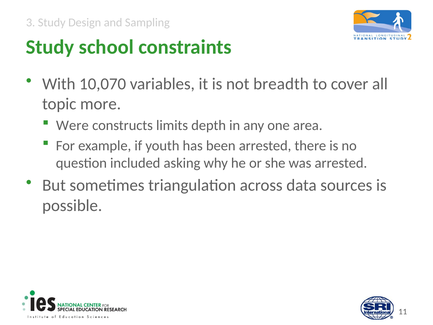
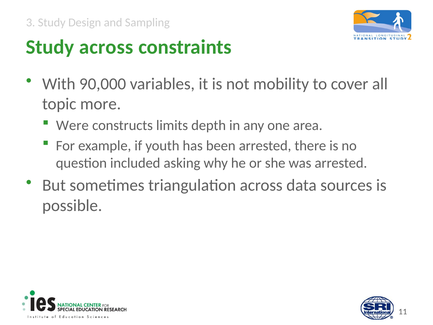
Study school: school -> across
10,070: 10,070 -> 90,000
breadth: breadth -> mobility
